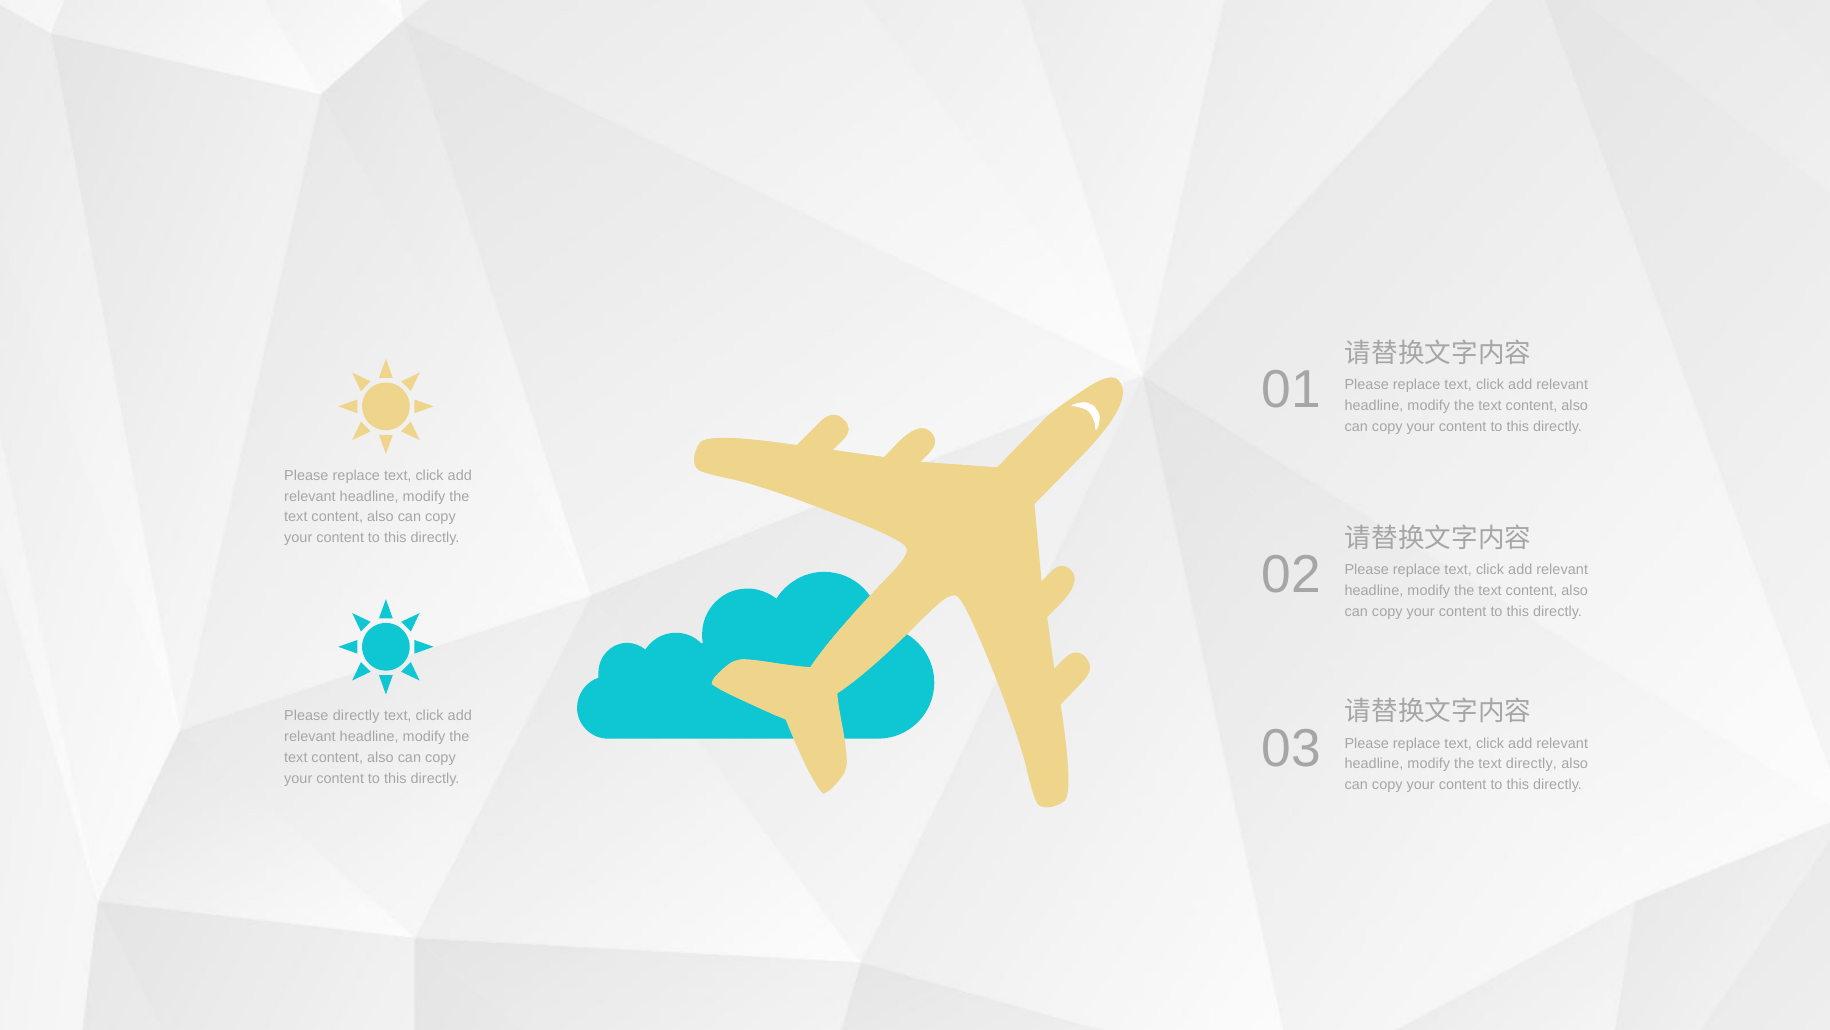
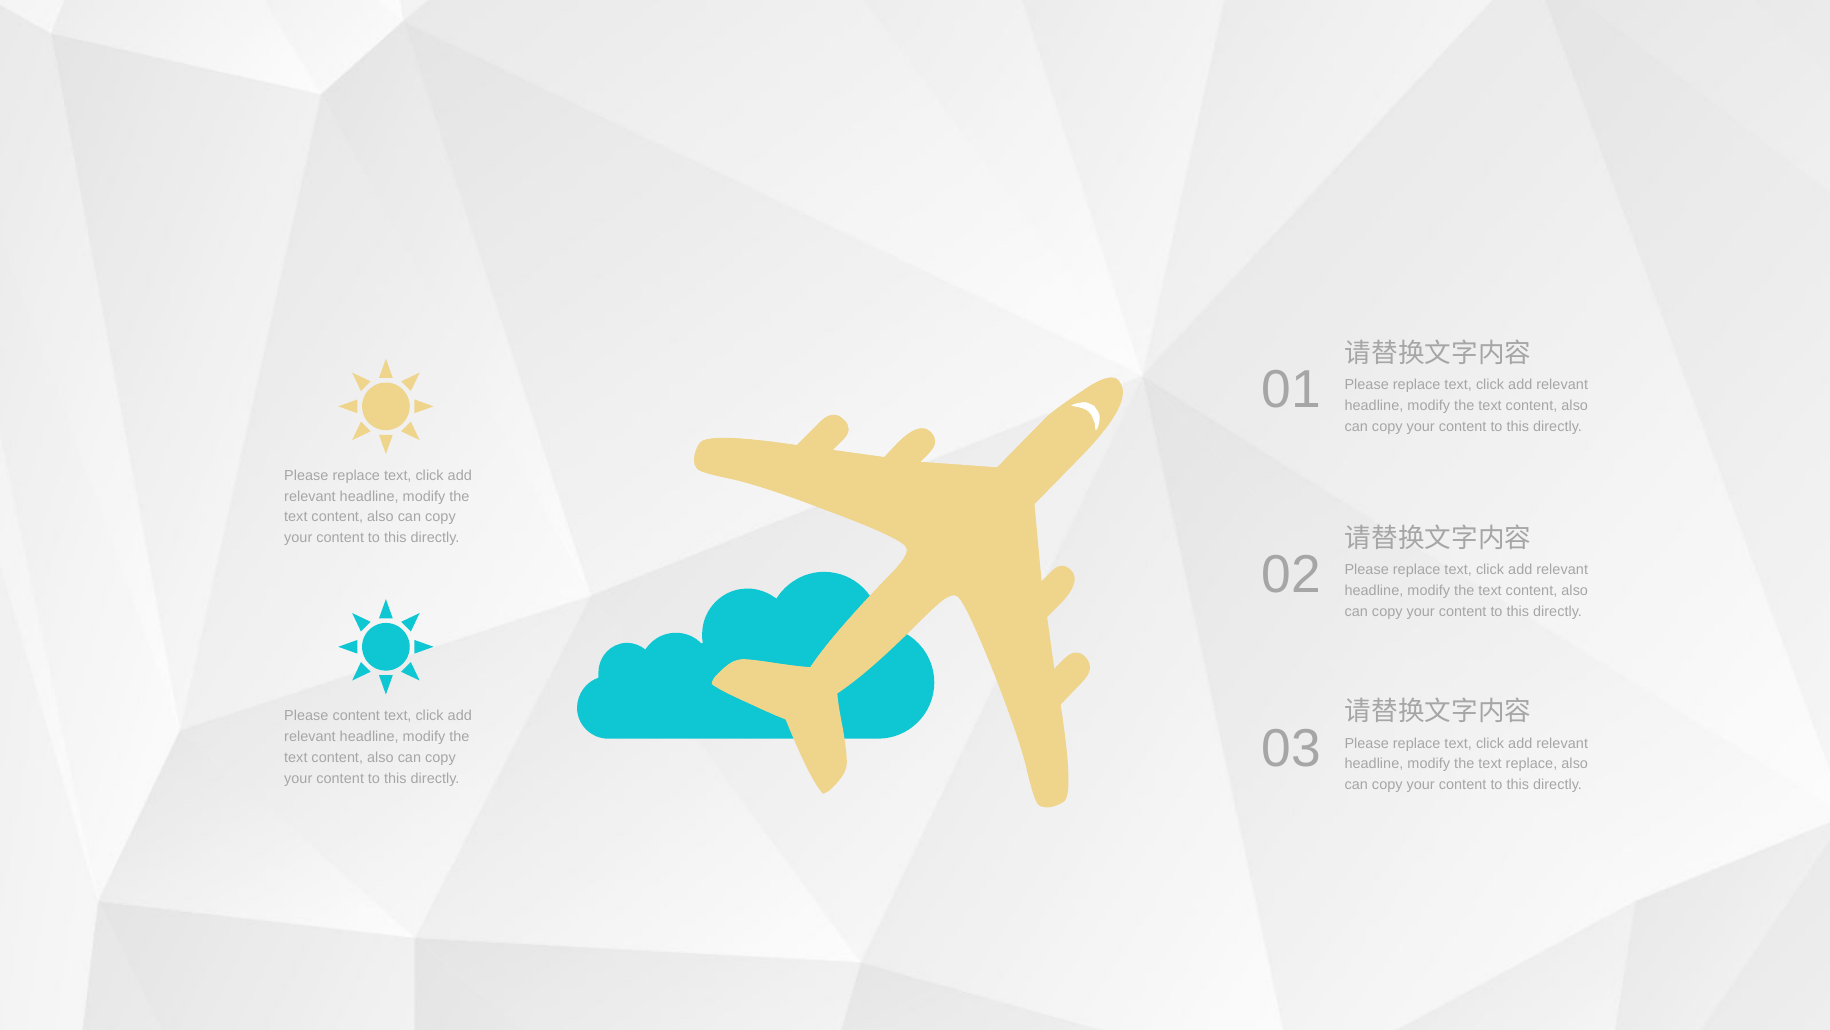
Please directly: directly -> content
text directly: directly -> replace
